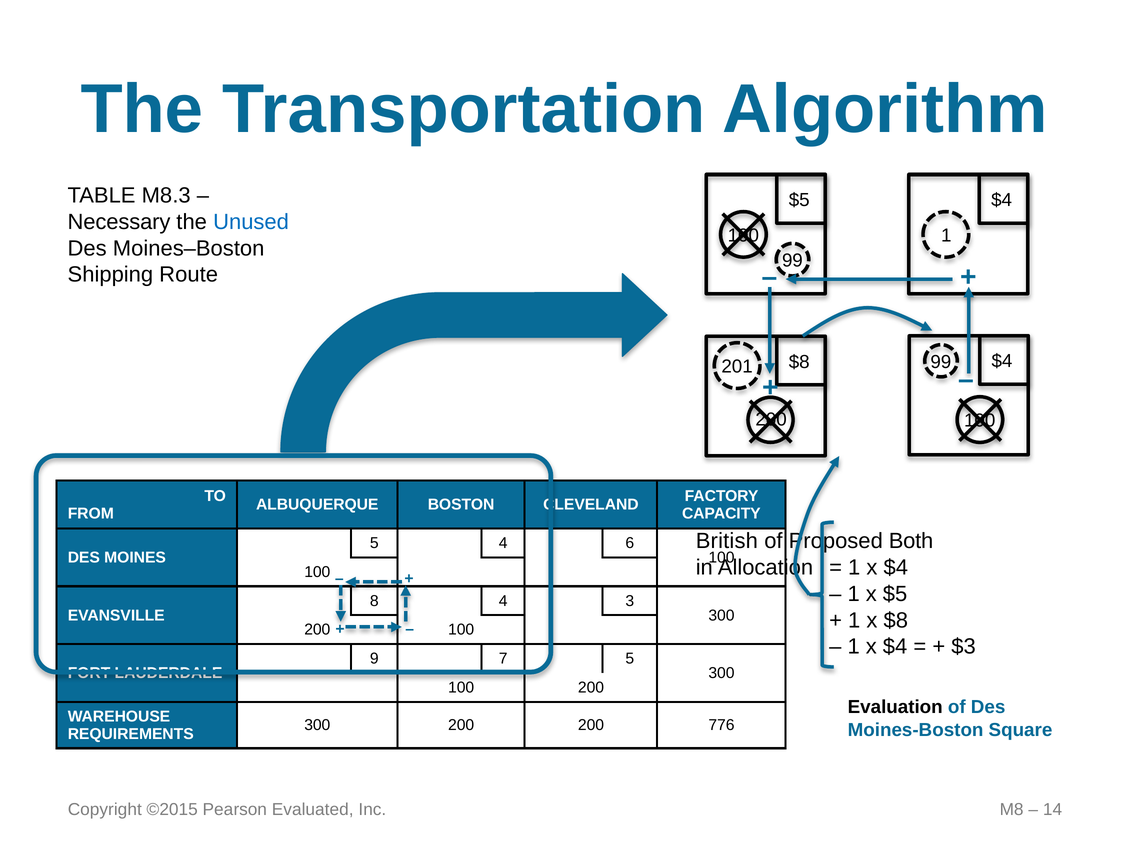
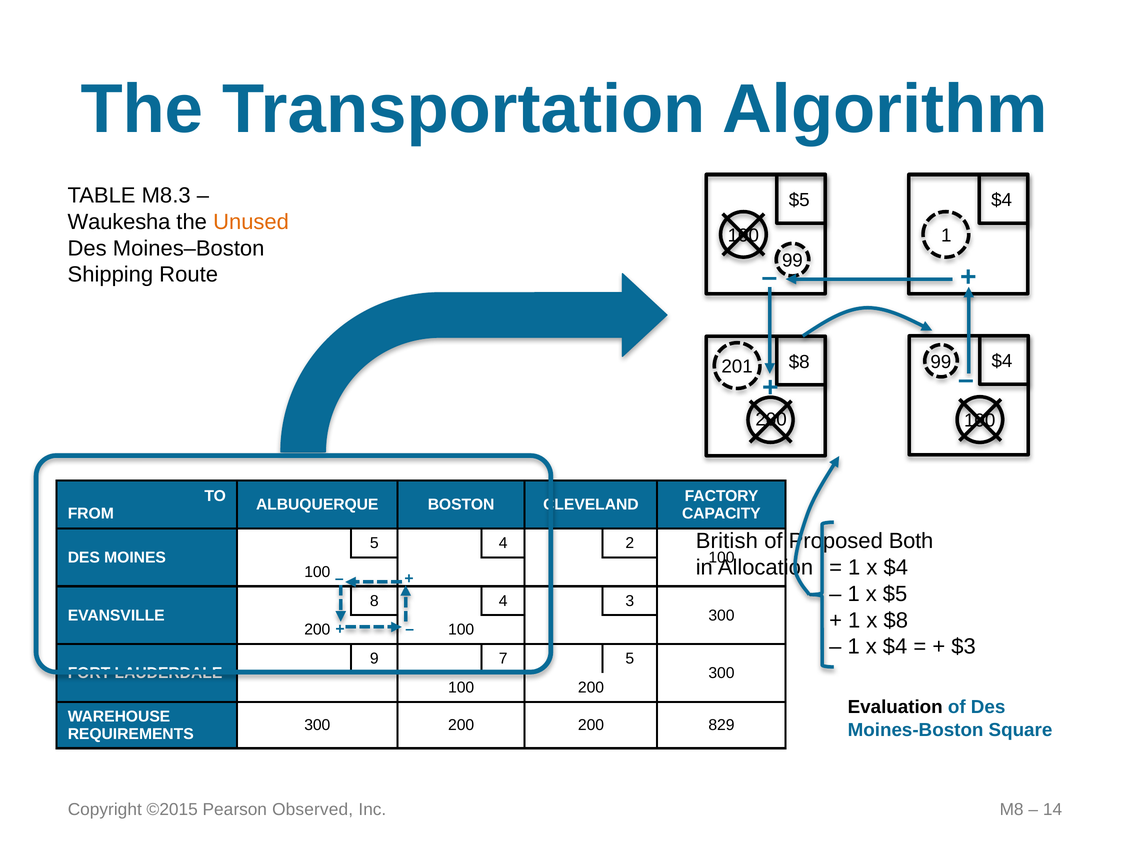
Necessary: Necessary -> Waukesha
Unused colour: blue -> orange
6: 6 -> 2
776: 776 -> 829
Evaluated: Evaluated -> Observed
